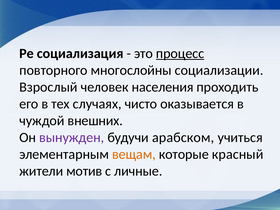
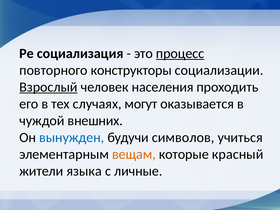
многослойны: многослойны -> конструкторы
Взрослый underline: none -> present
чисто: чисто -> могут
вынужден colour: purple -> blue
арабском: арабском -> символов
мотив: мотив -> языка
